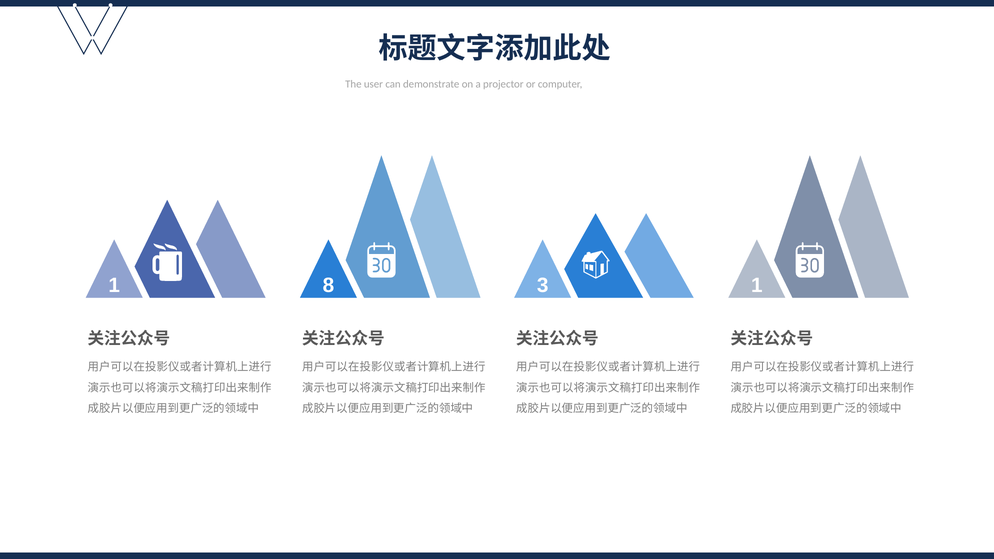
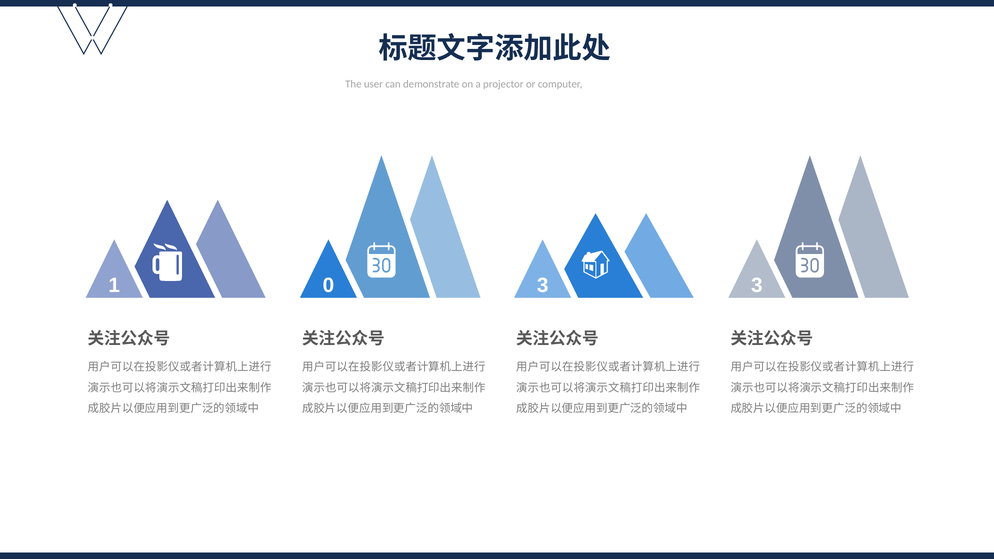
8: 8 -> 0
3 1: 1 -> 3
